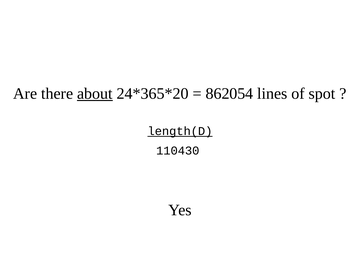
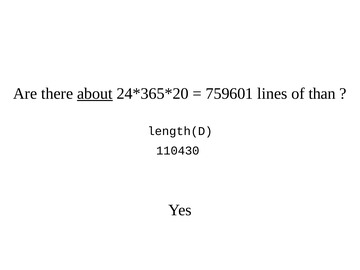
862054: 862054 -> 759601
spot: spot -> than
length(D underline: present -> none
